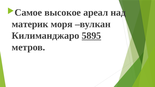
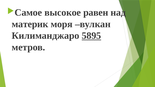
ареал: ареал -> равен
